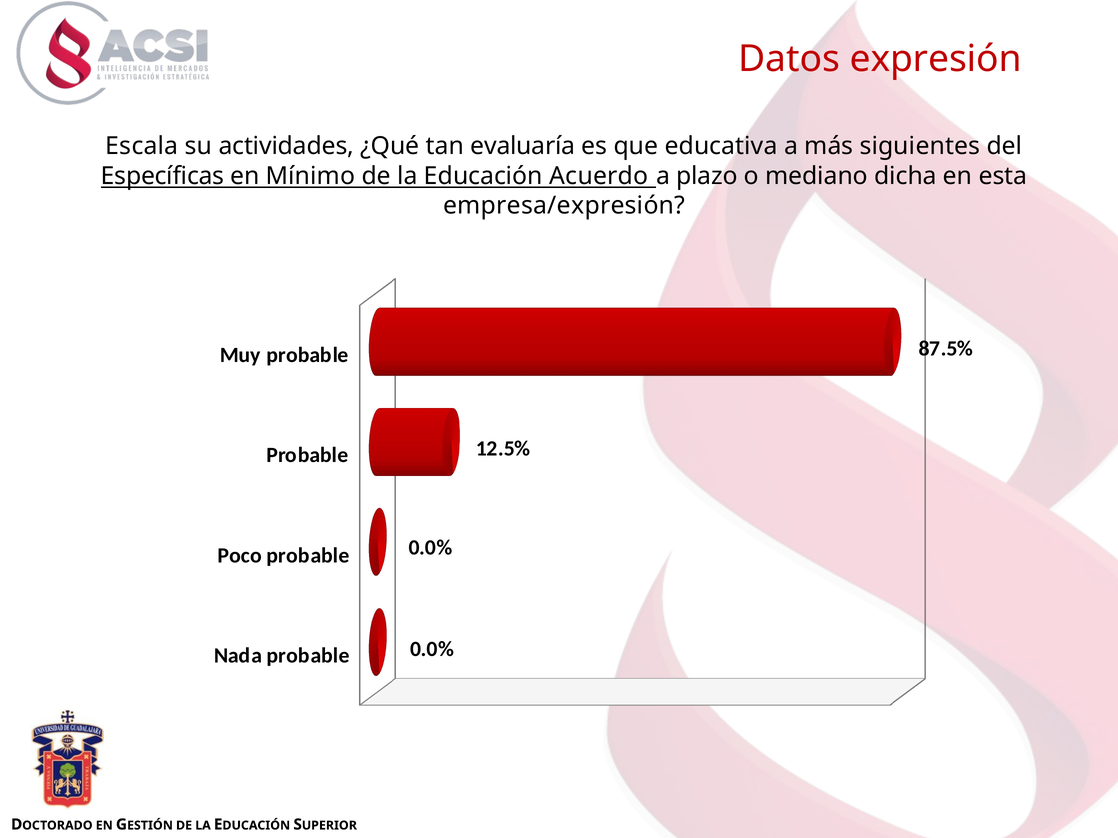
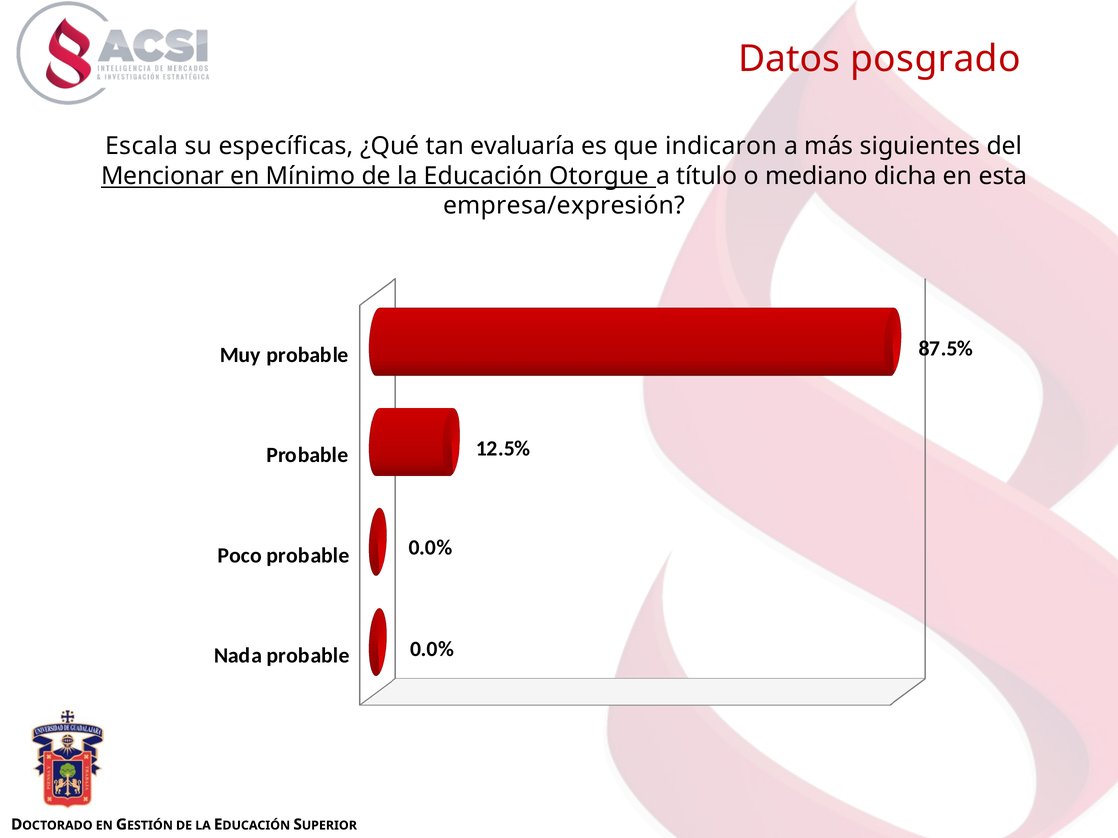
expresión: expresión -> posgrado
actividades: actividades -> específicas
educativa: educativa -> indicaron
Específicas: Específicas -> Mencionar
Acuerdo: Acuerdo -> Otorgue
plazo: plazo -> título
